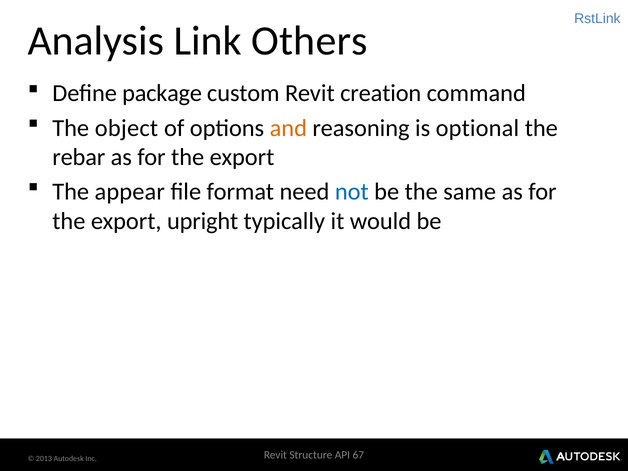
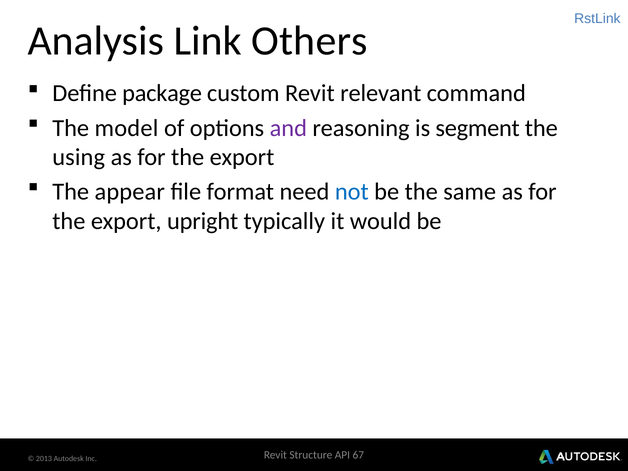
creation: creation -> relevant
object: object -> model
and colour: orange -> purple
optional: optional -> segment
rebar: rebar -> using
